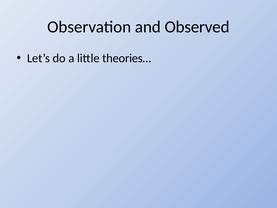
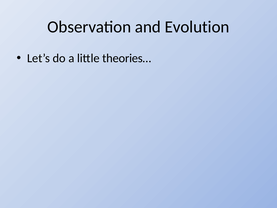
Observed: Observed -> Evolution
